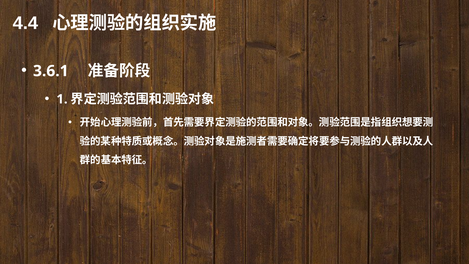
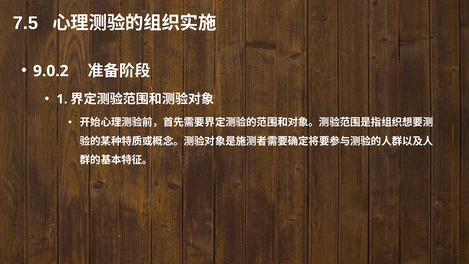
4.4: 4.4 -> 7.5
3.6.1: 3.6.1 -> 9.0.2
